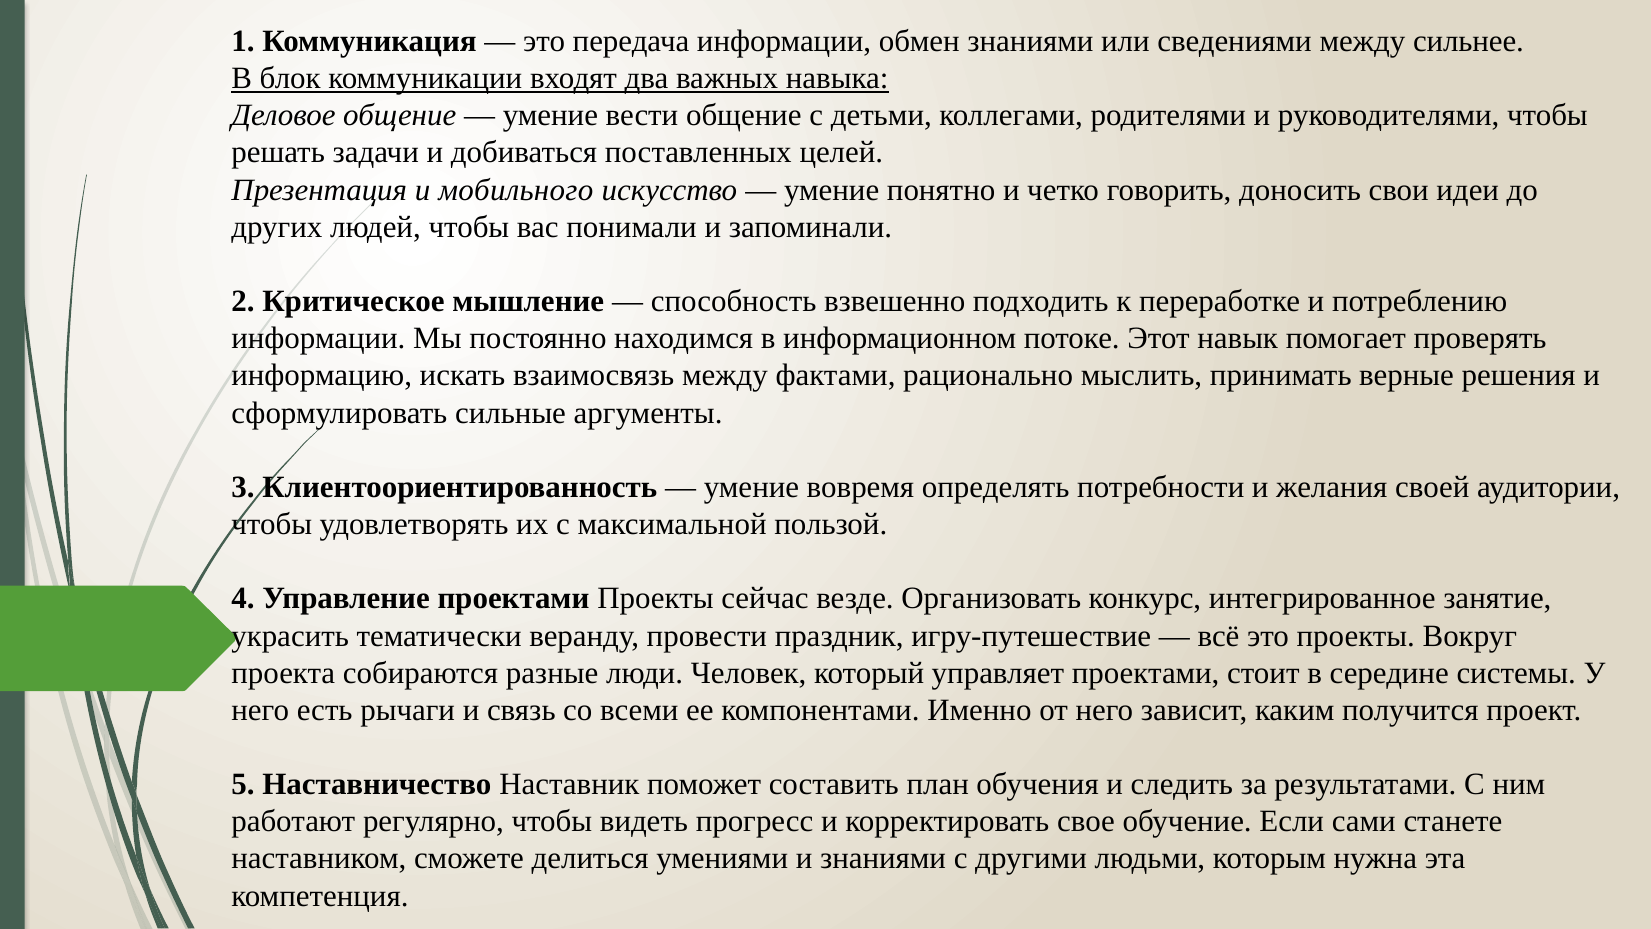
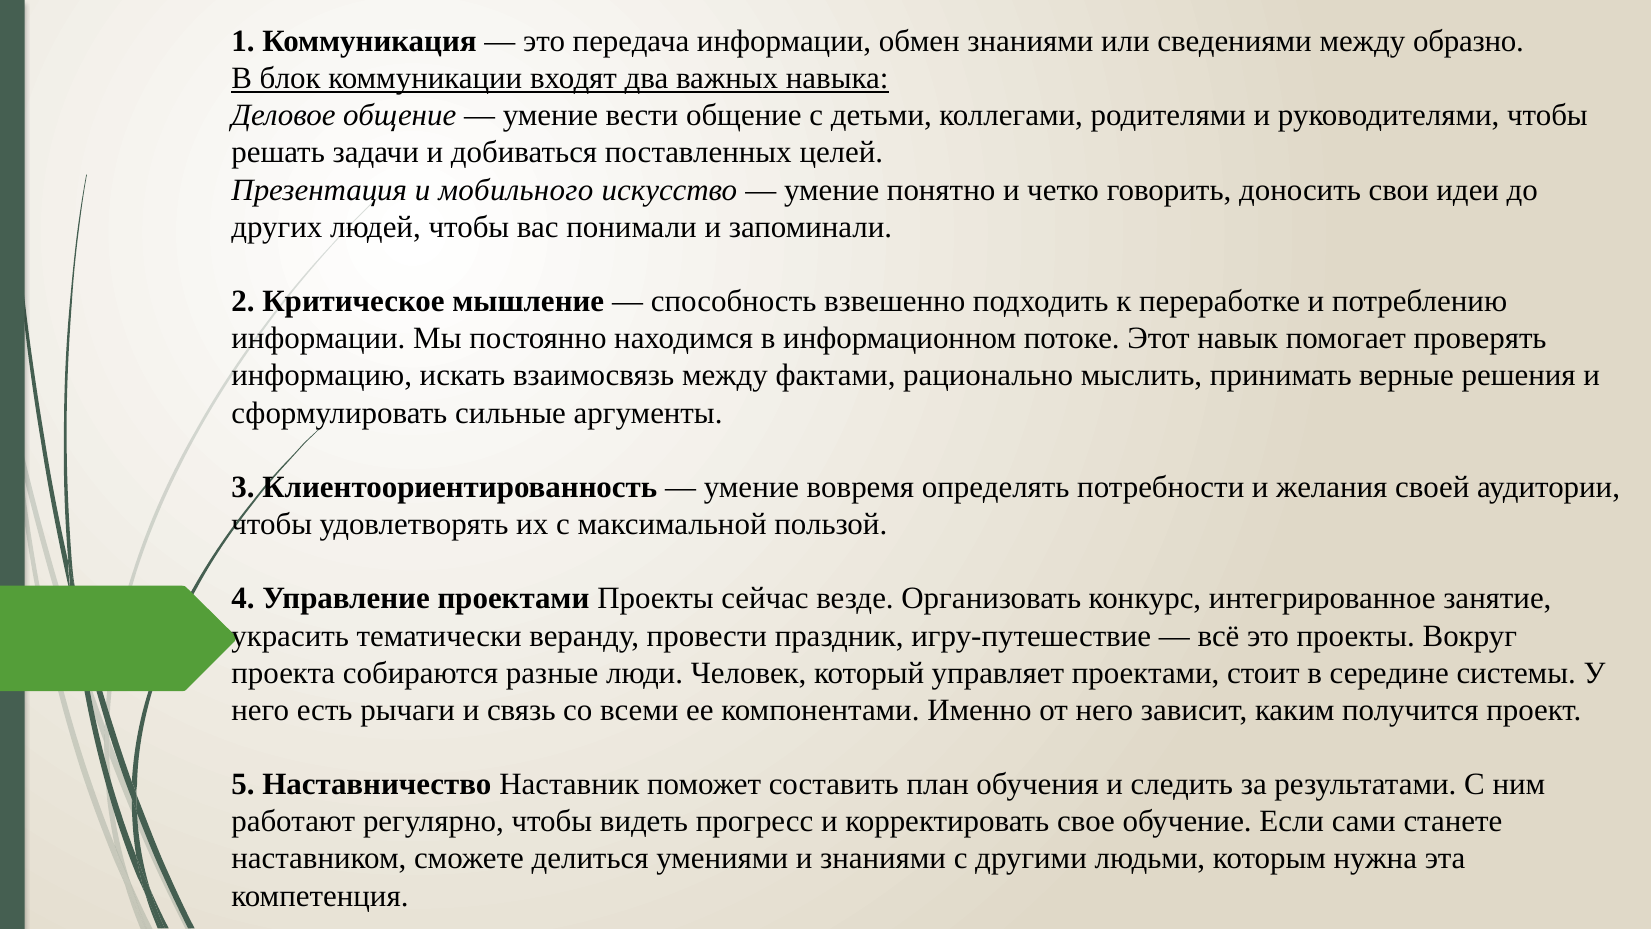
сильнее: сильнее -> образно
